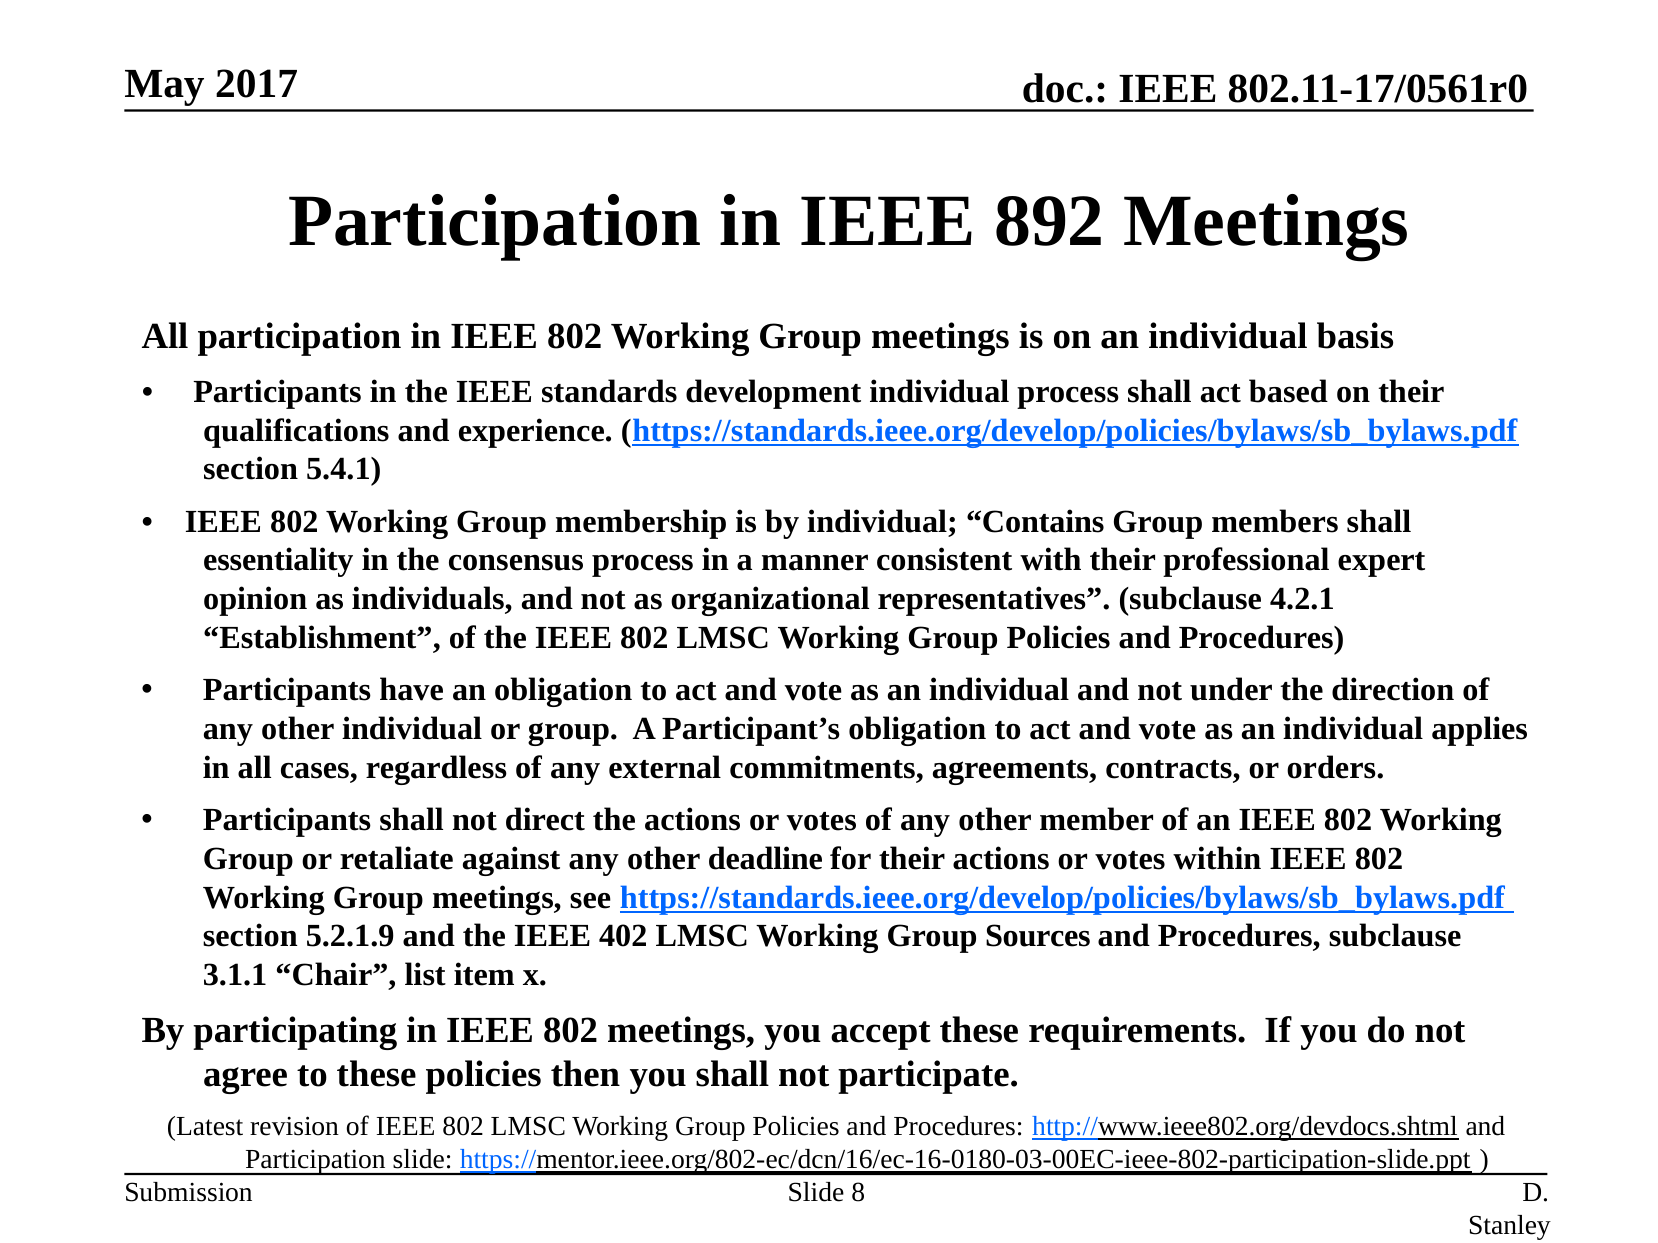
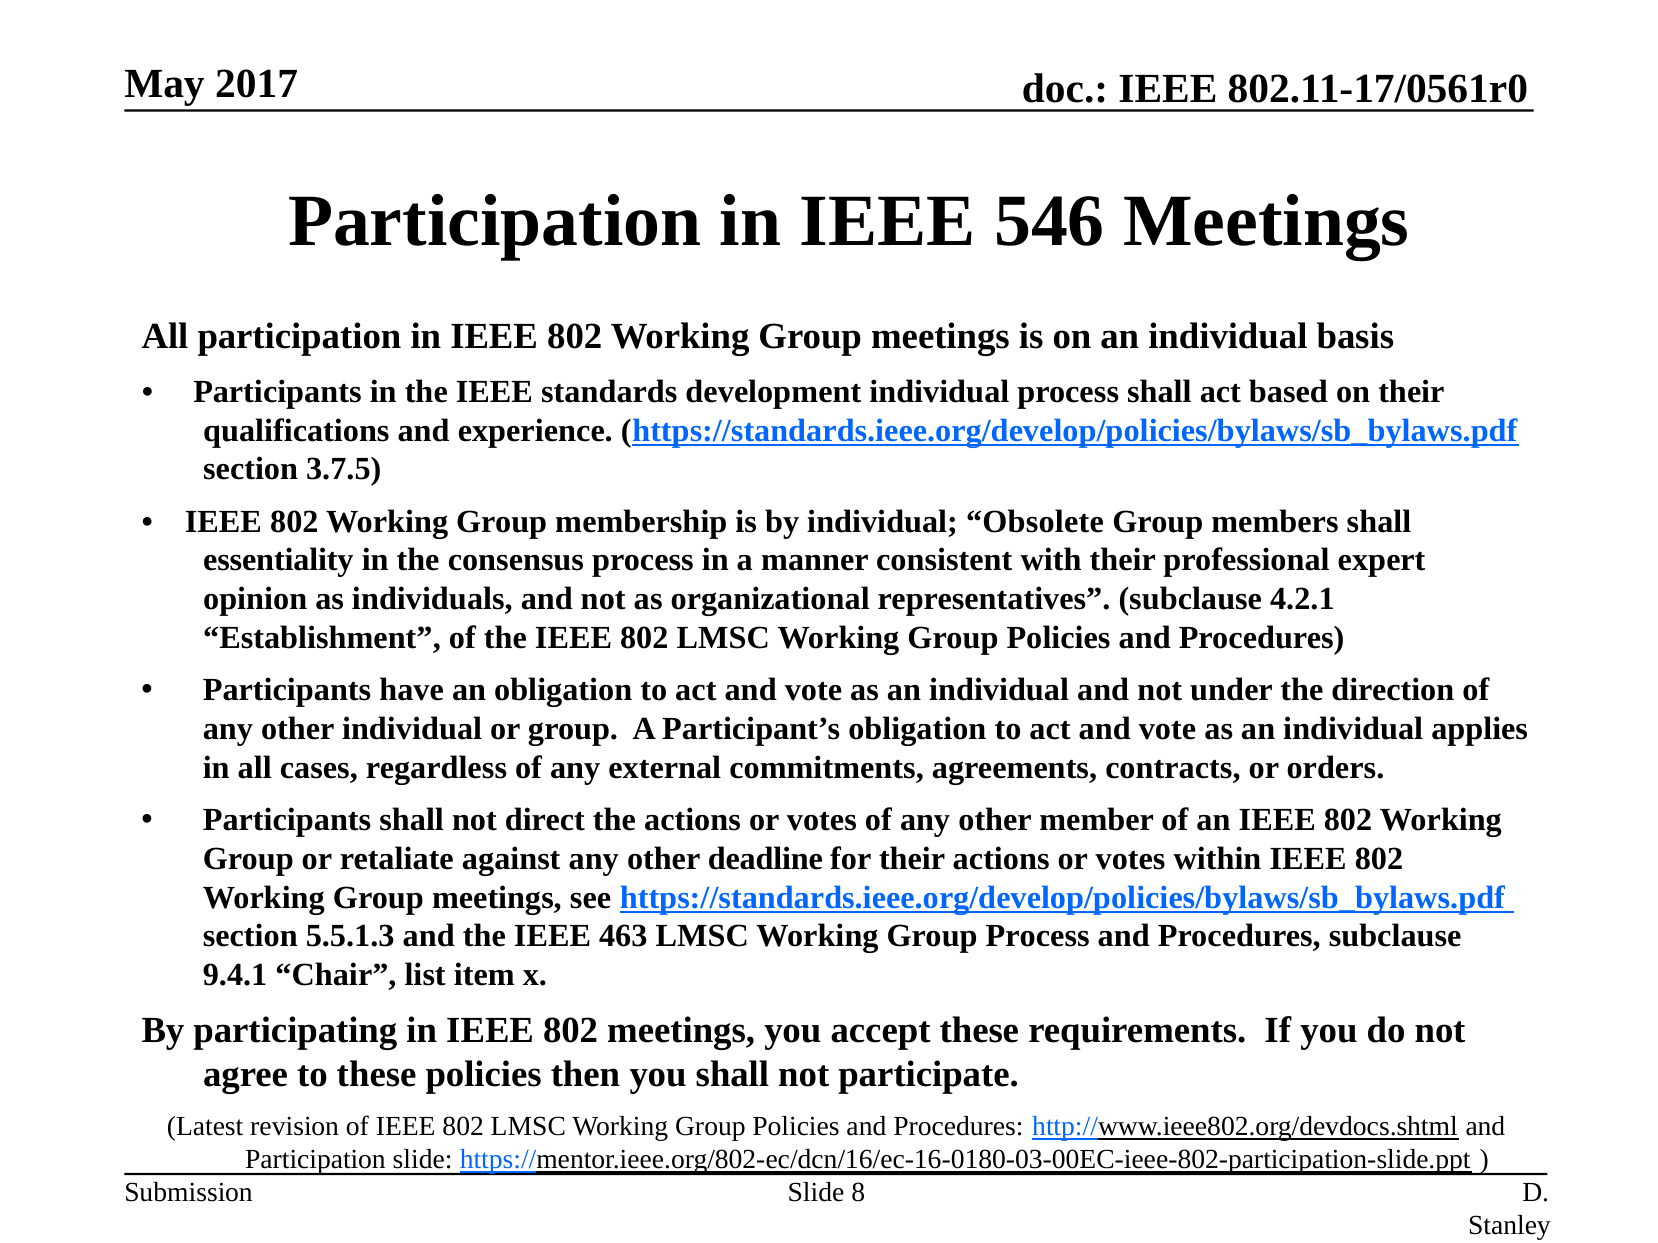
892: 892 -> 546
5.4.1: 5.4.1 -> 3.7.5
Contains: Contains -> Obsolete
5.2.1.9: 5.2.1.9 -> 5.5.1.3
402: 402 -> 463
Group Sources: Sources -> Process
3.1.1: 3.1.1 -> 9.4.1
